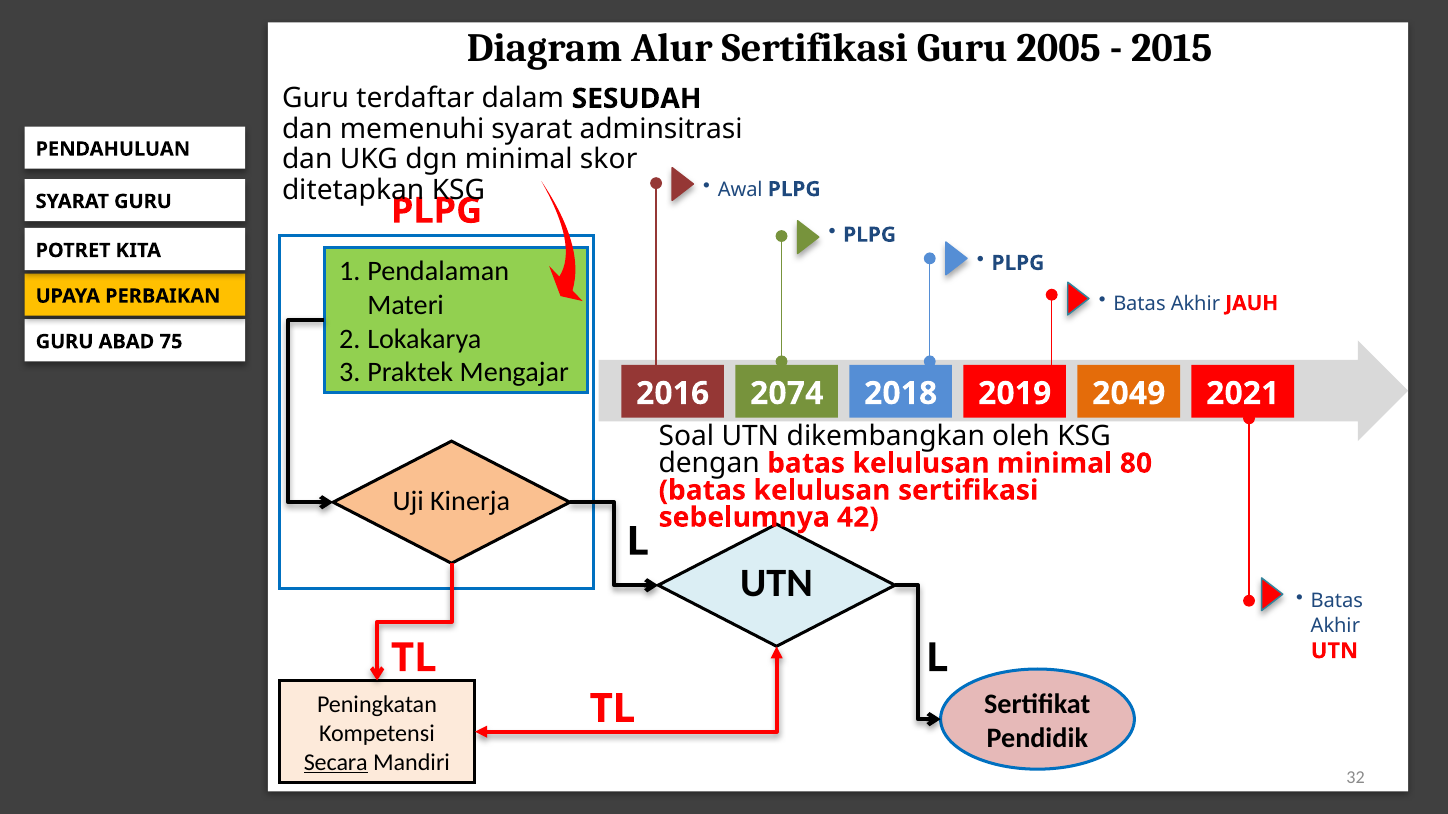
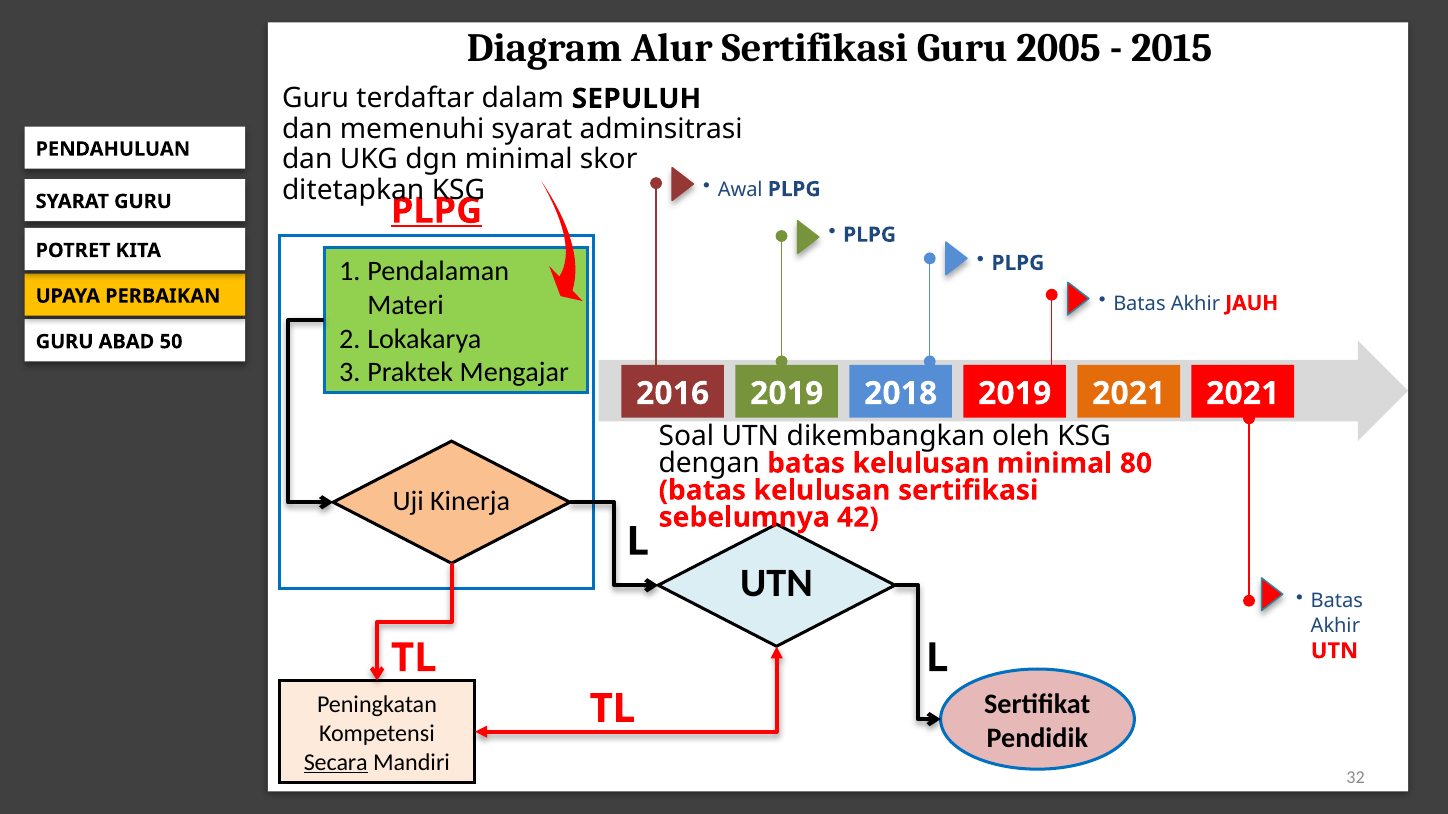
SESUDAH: SESUDAH -> SEPULUH
PLPG at (437, 211) underline: none -> present
75: 75 -> 50
2016 2074: 2074 -> 2019
2019 2049: 2049 -> 2021
